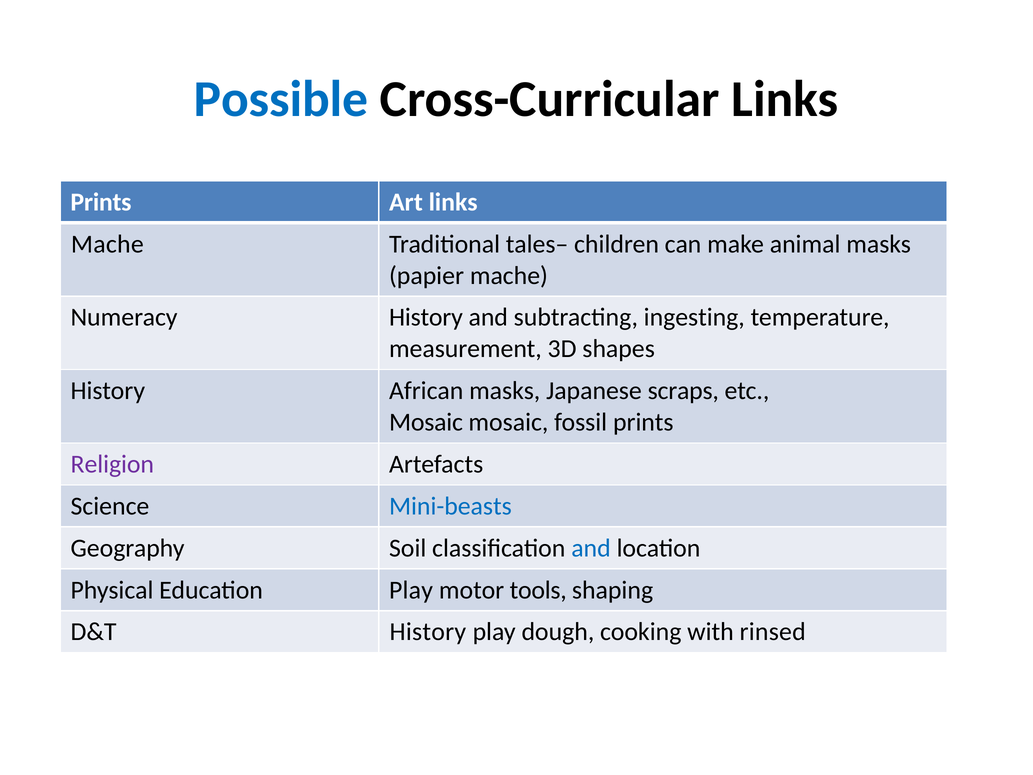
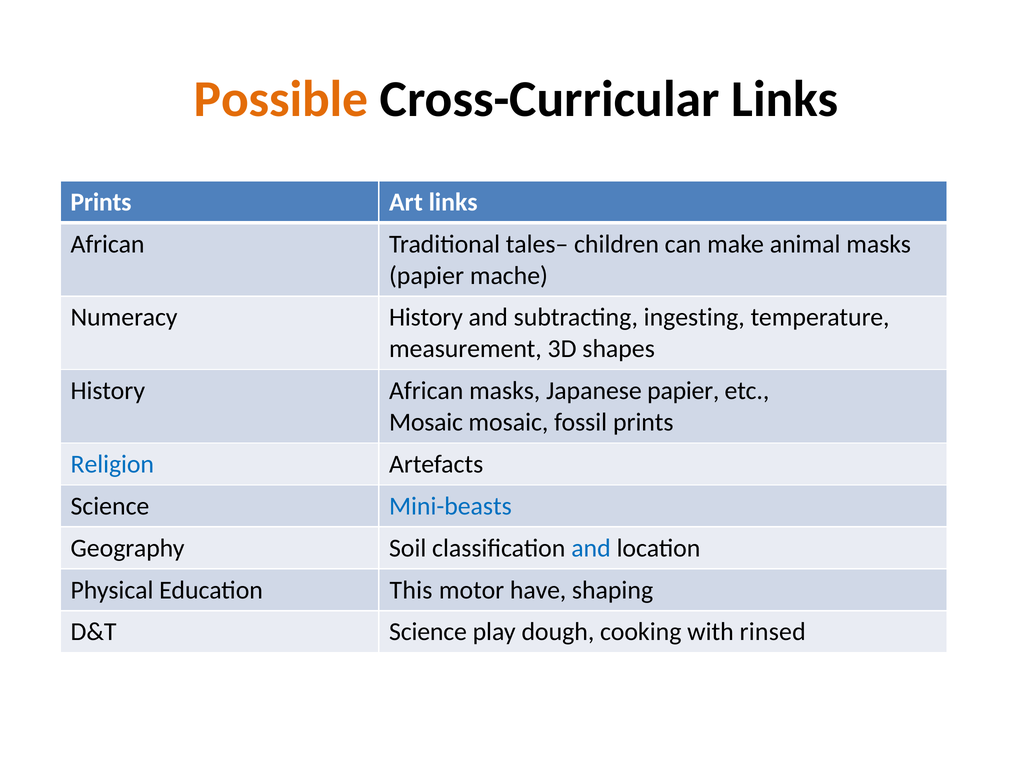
Possible colour: blue -> orange
Mache at (107, 244): Mache -> African
Japanese scraps: scraps -> papier
Religion colour: purple -> blue
Education Play: Play -> This
tools: tools -> have
D&T History: History -> Science
